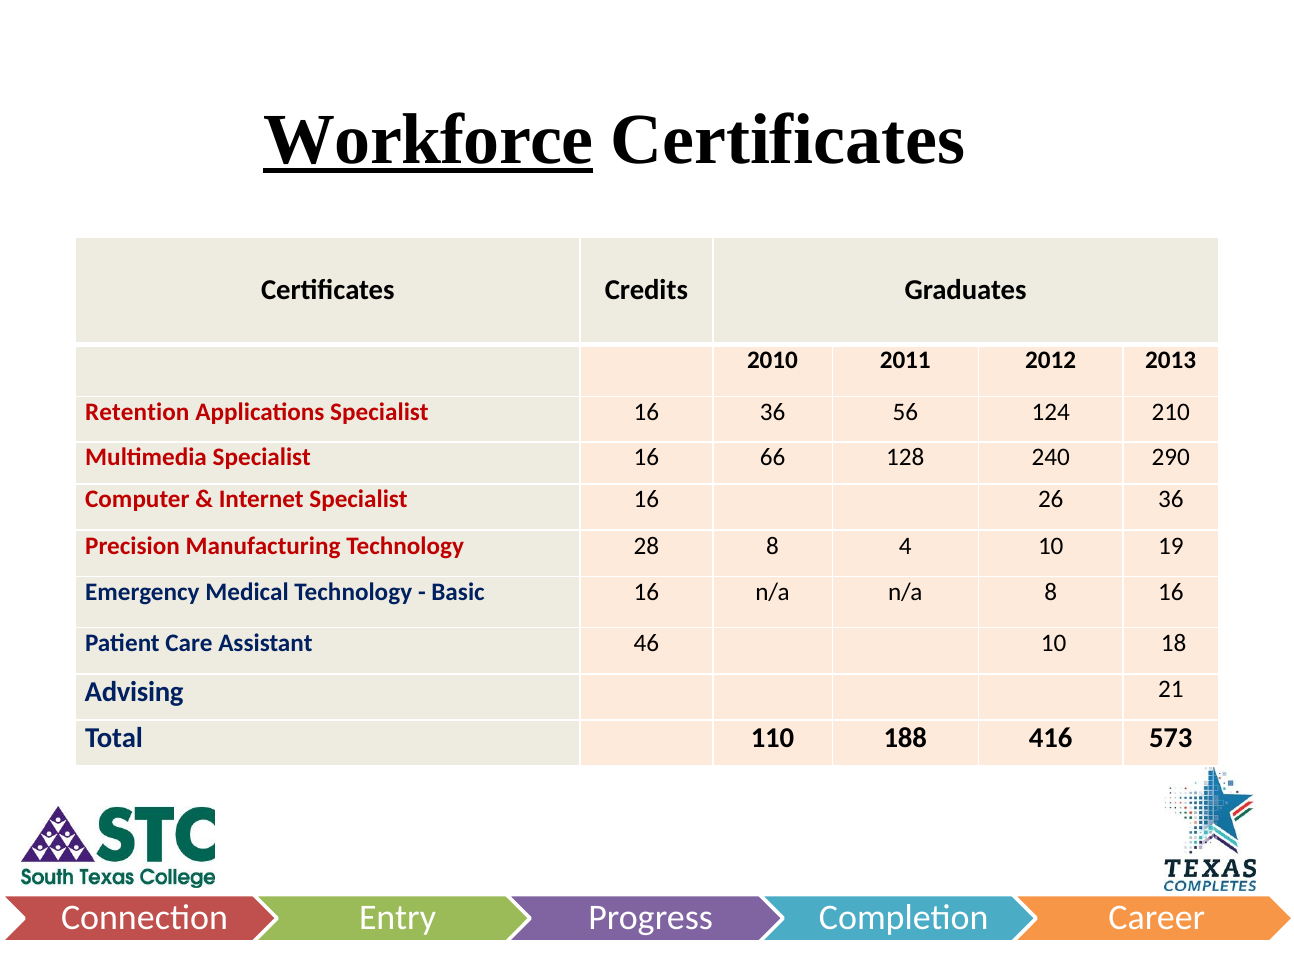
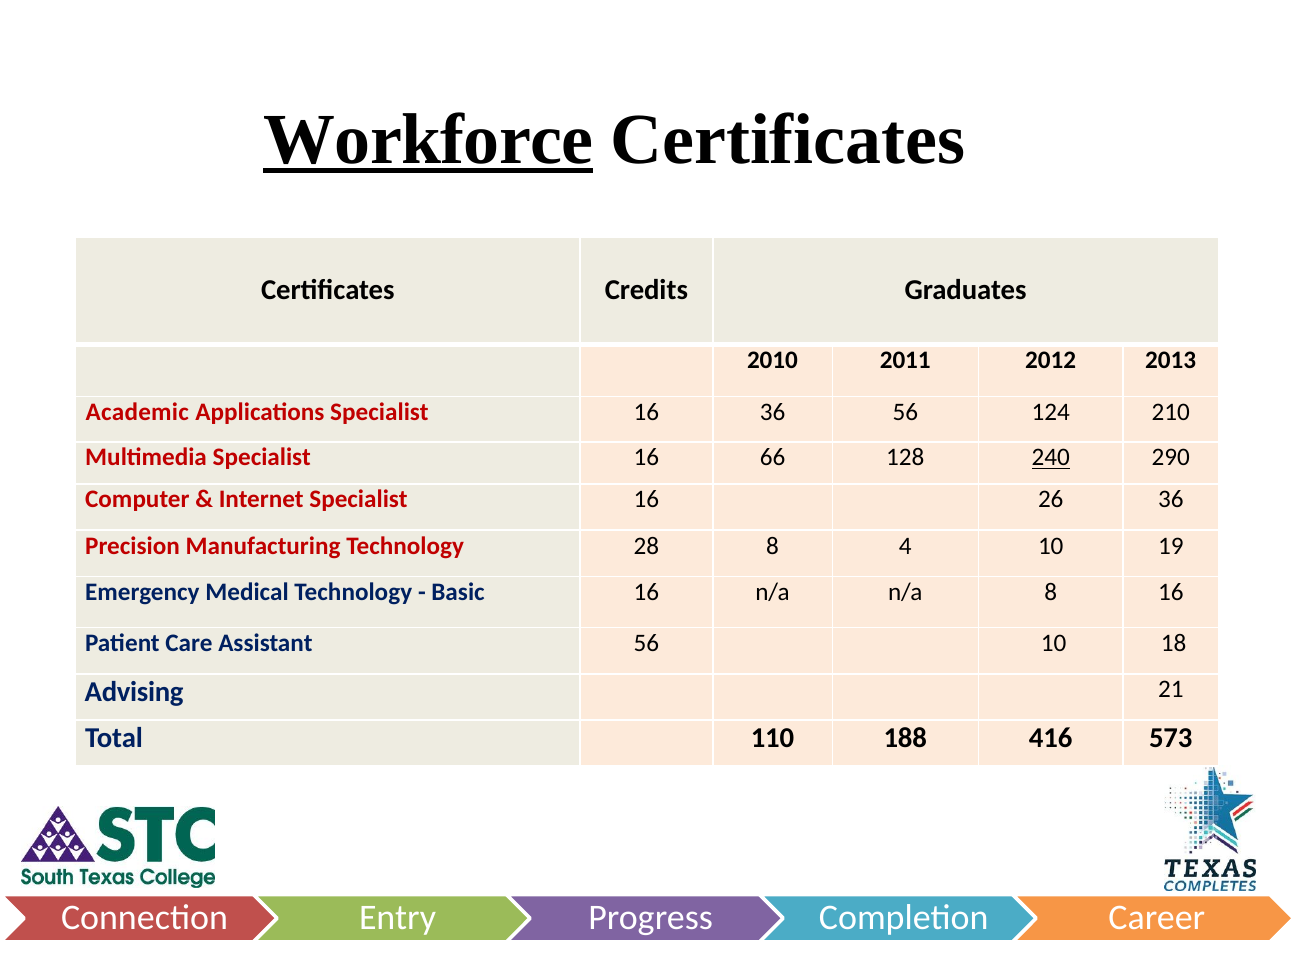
Retention: Retention -> Academic
240 underline: none -> present
Assistant 46: 46 -> 56
